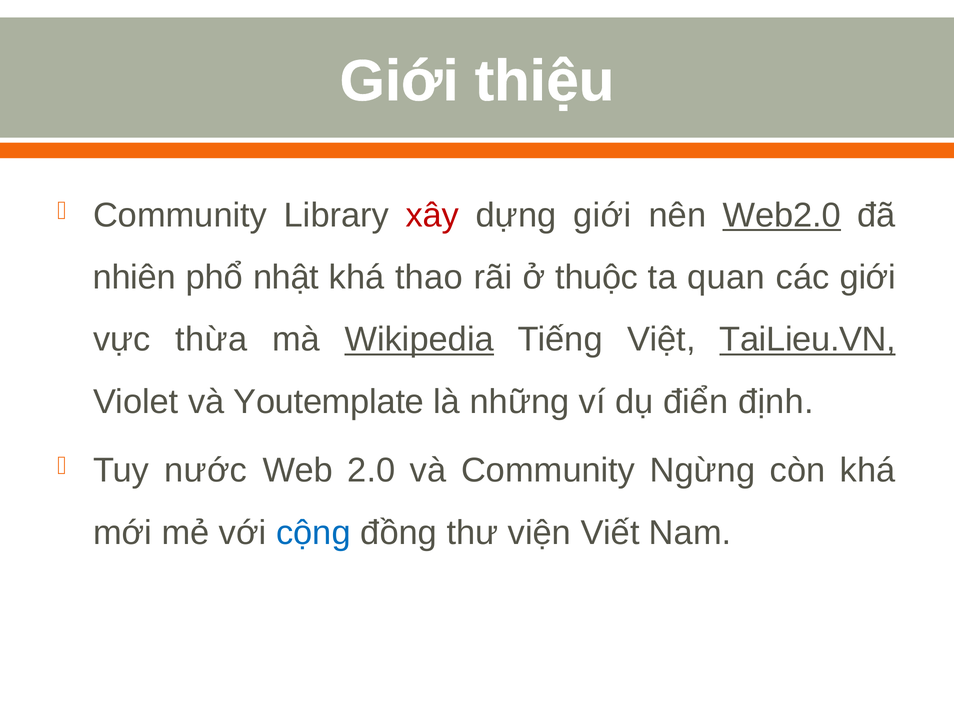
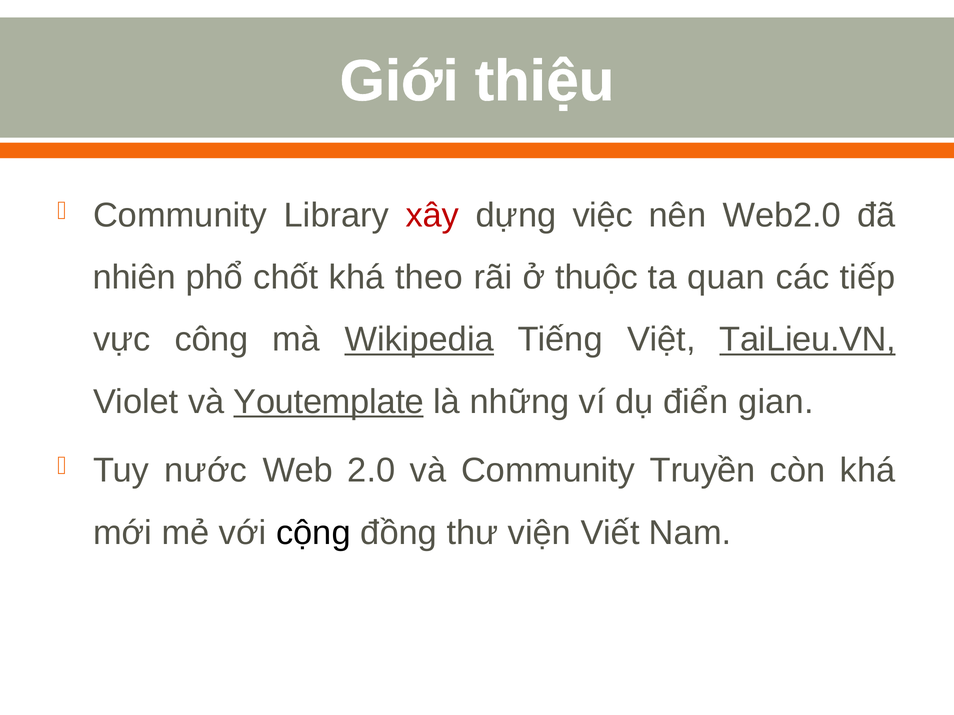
dựng giới: giới -> việc
Web2.0 underline: present -> none
nhật: nhật -> chốt
thao: thao -> theo
các giới: giới -> tiếp
thừa: thừa -> công
Youtemplate underline: none -> present
định: định -> gian
Ngừng: Ngừng -> Truyền
cộng colour: blue -> black
